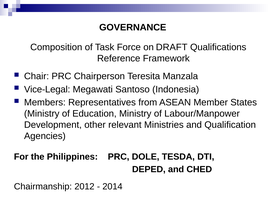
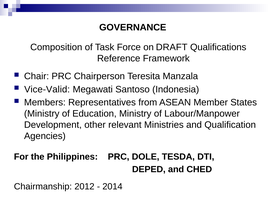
Vice-Legal: Vice-Legal -> Vice-Valid
